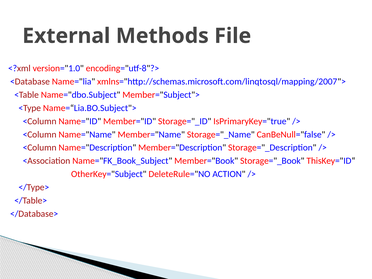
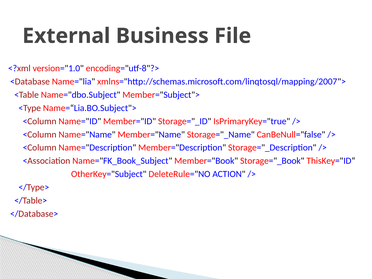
Methods: Methods -> Business
